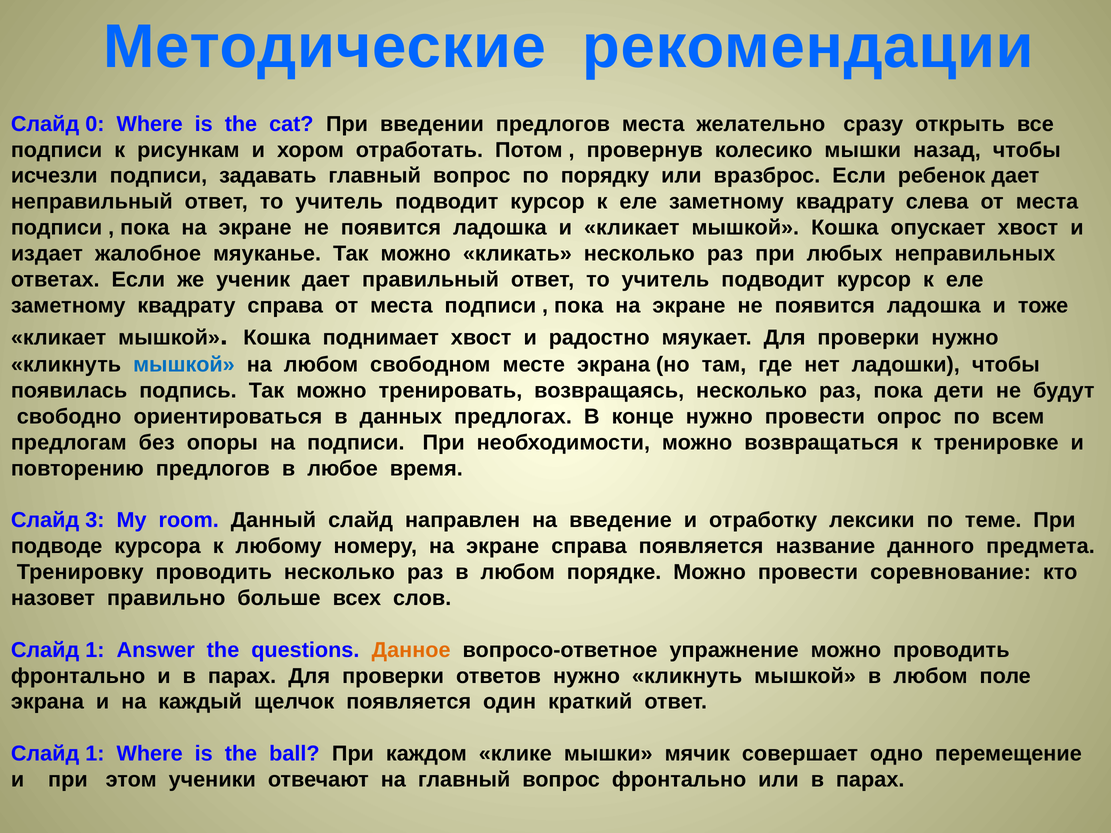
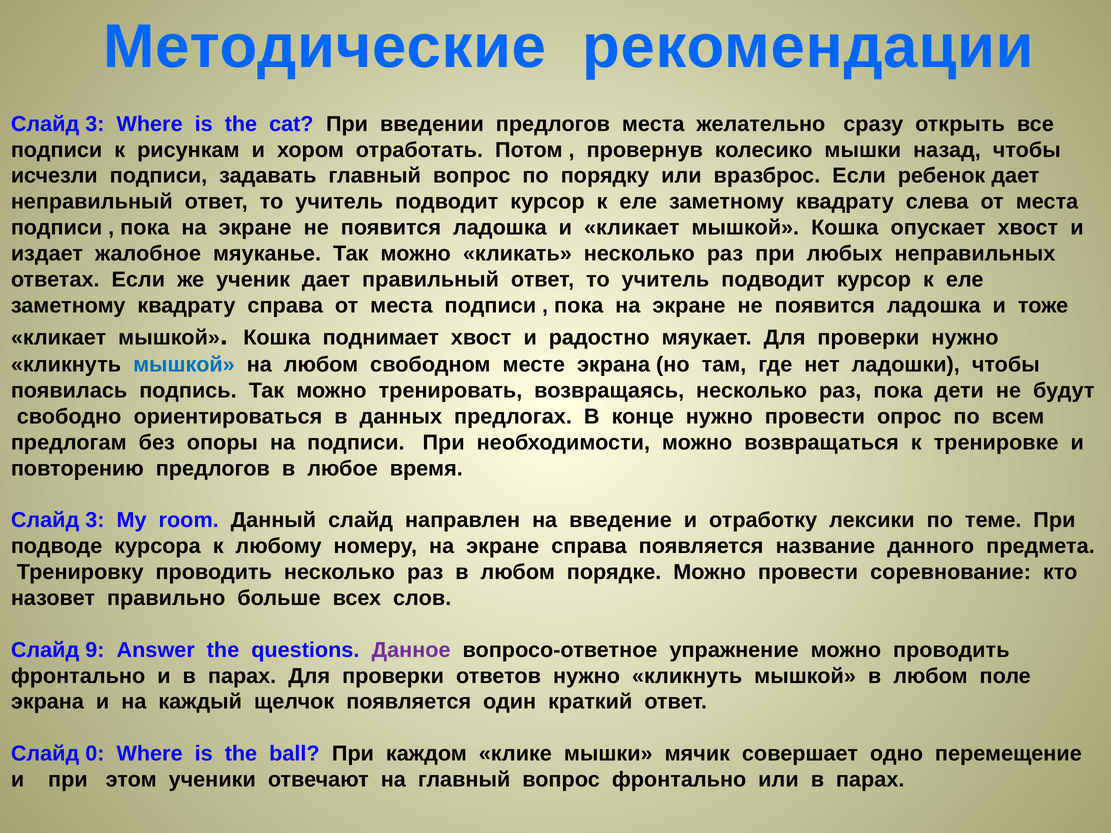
0 at (95, 124): 0 -> 3
1 at (95, 650): 1 -> 9
Данное colour: orange -> purple
1 at (95, 754): 1 -> 0
